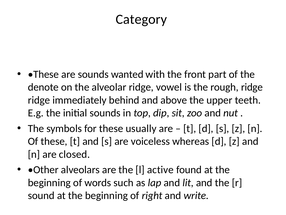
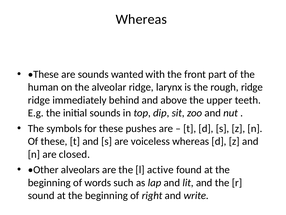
Category at (141, 19): Category -> Whereas
denote: denote -> human
vowel: vowel -> larynx
usually: usually -> pushes
